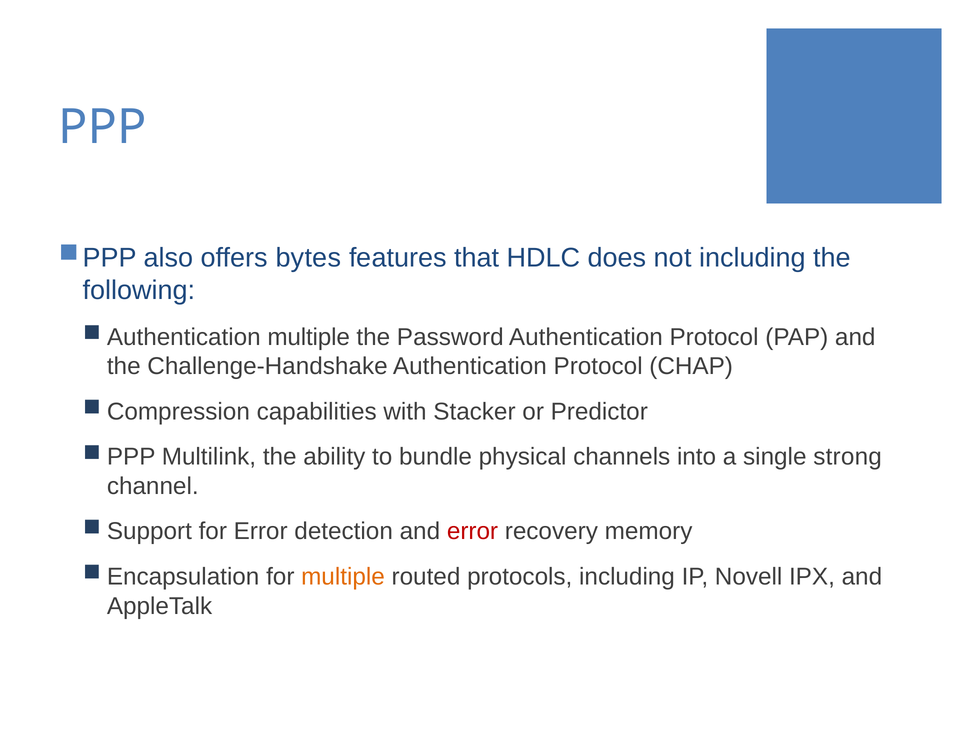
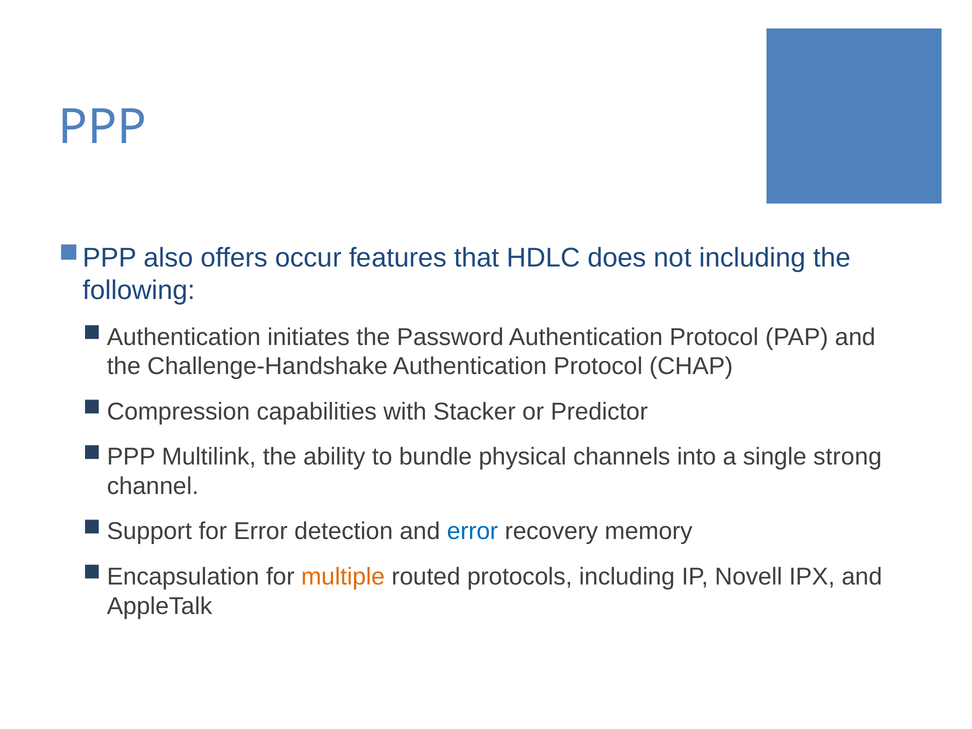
bytes: bytes -> occur
multiple at (309, 337): multiple -> initiates
error at (472, 531) colour: red -> blue
